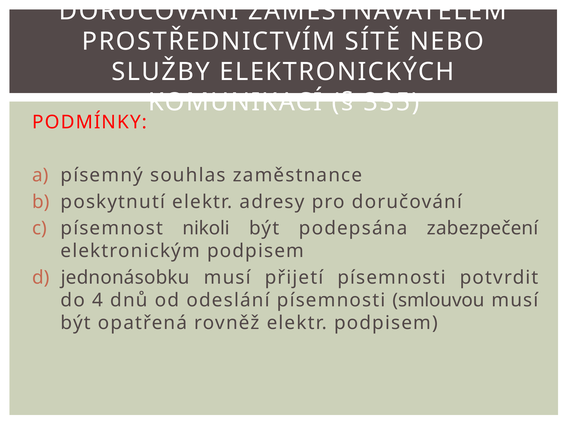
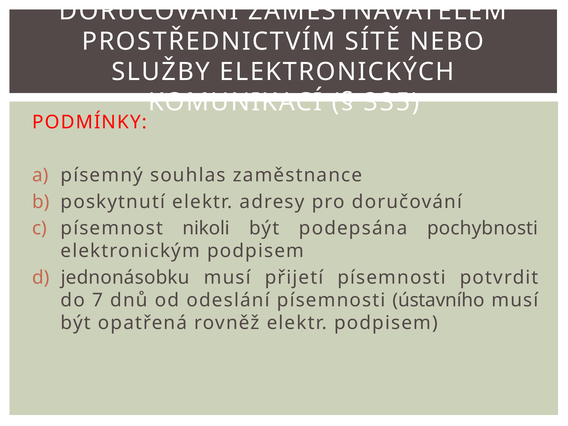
zabezpečení: zabezpečení -> pochybnosti
4: 4 -> 7
smlouvou: smlouvou -> ústavního
